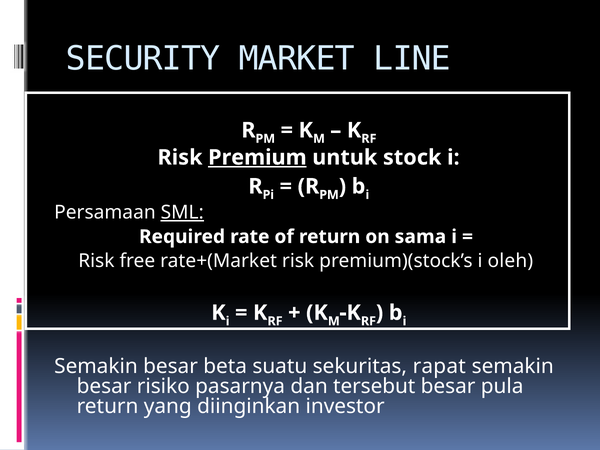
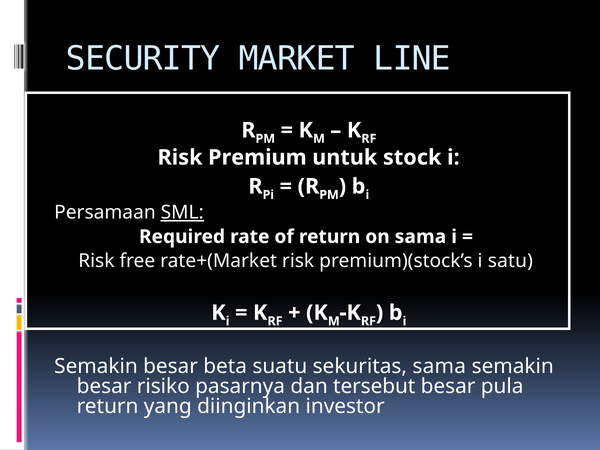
Premium underline: present -> none
oleh: oleh -> satu
sekuritas rapat: rapat -> sama
